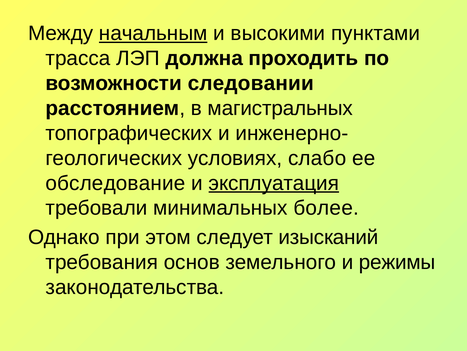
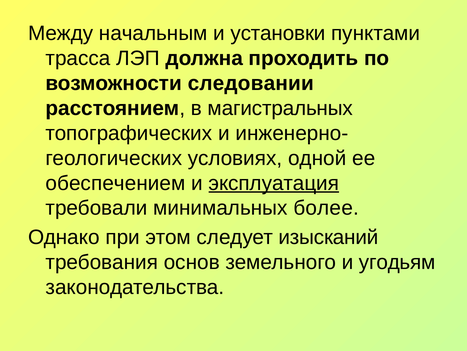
начальным underline: present -> none
высокими: высокими -> установки
слабо: слабо -> одной
обследование: обследование -> обеспечением
режимы: режимы -> угодьям
